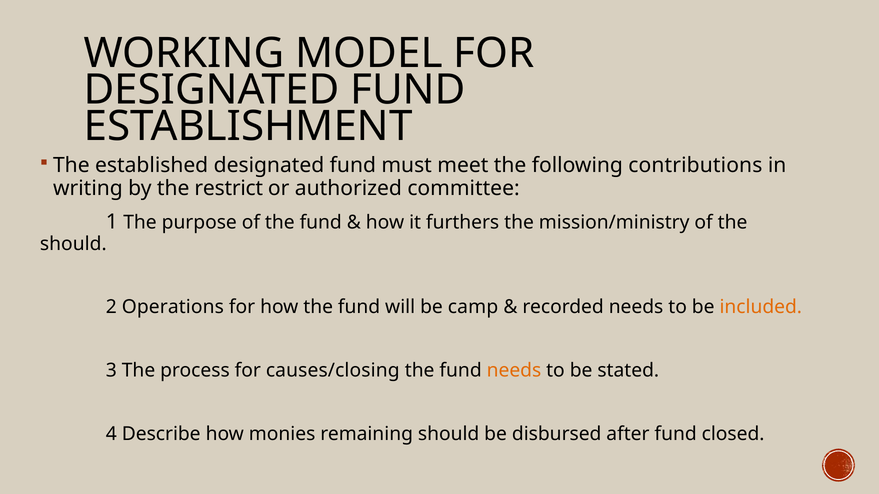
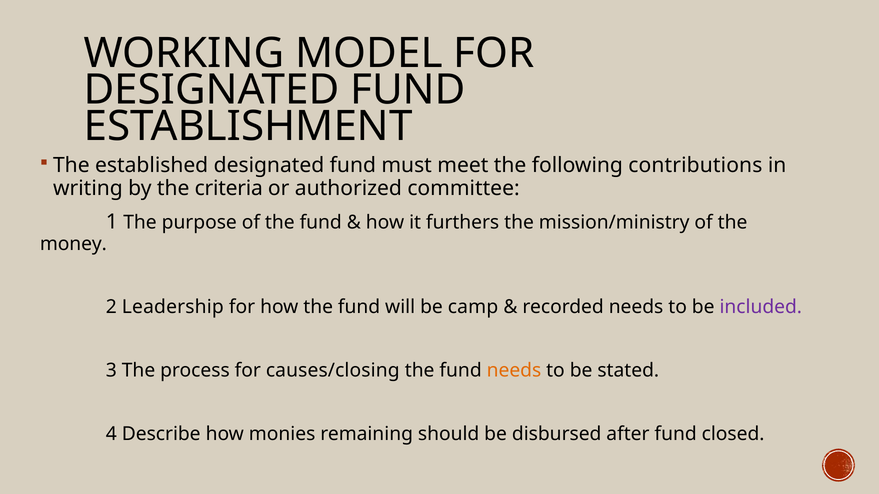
restrict: restrict -> criteria
should at (73, 244): should -> money
Operations: Operations -> Leadership
included colour: orange -> purple
